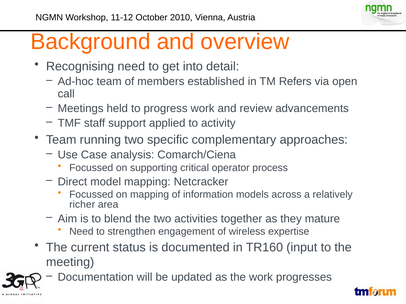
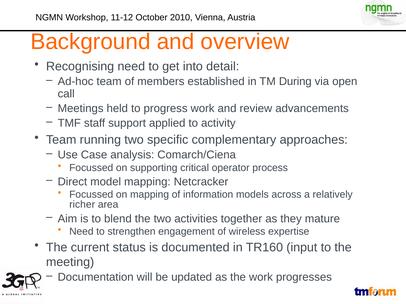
Refers: Refers -> During
